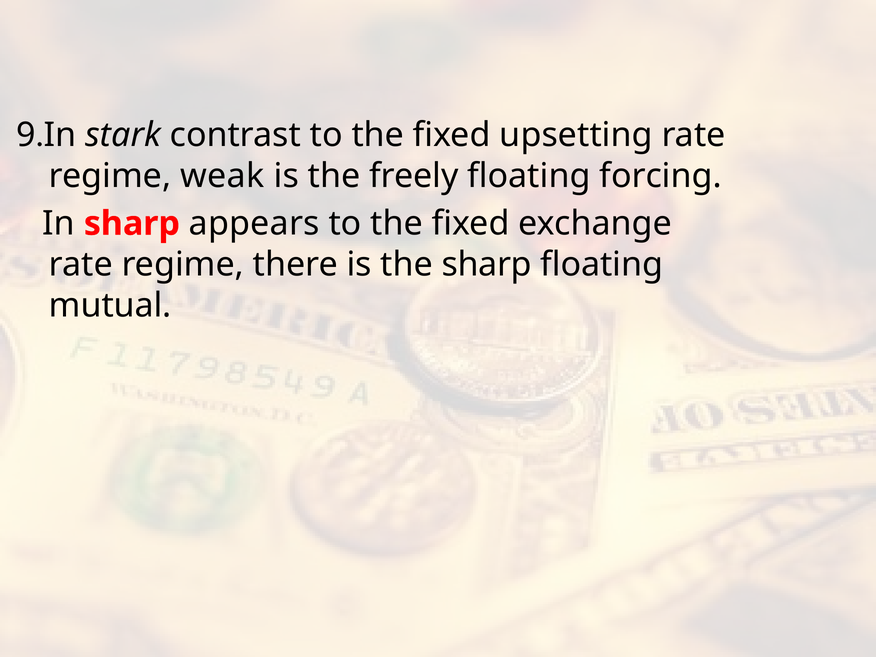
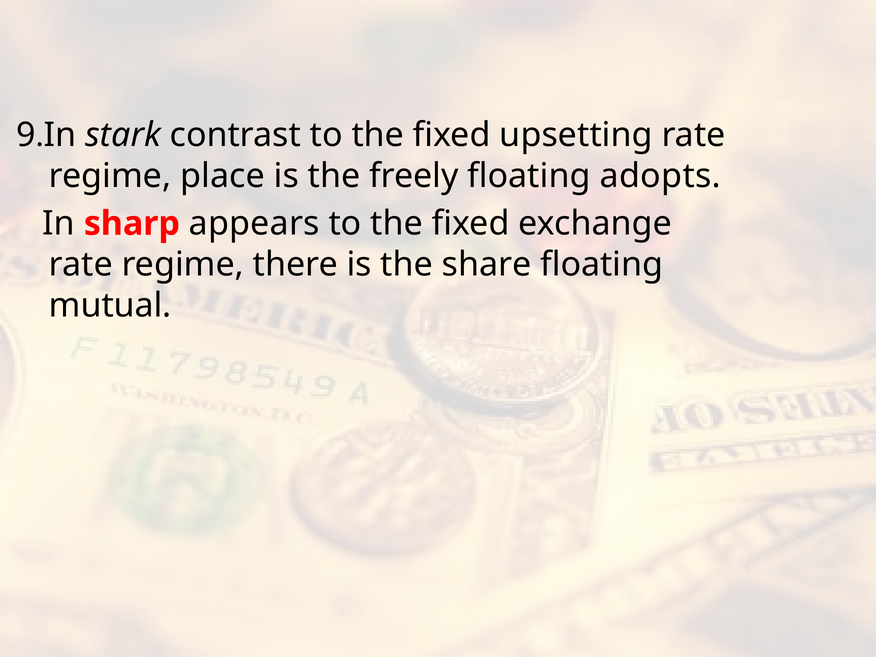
weak: weak -> place
forcing: forcing -> adopts
the sharp: sharp -> share
